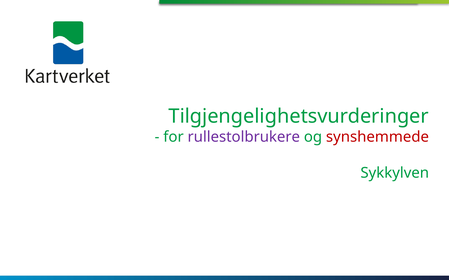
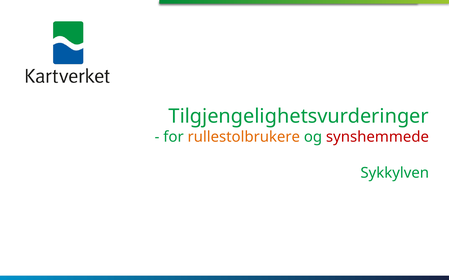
rullestolbrukere colour: purple -> orange
